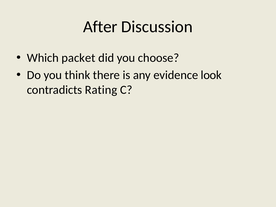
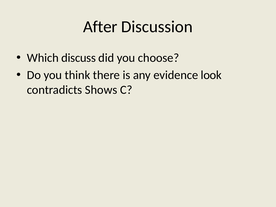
packet: packet -> discuss
Rating: Rating -> Shows
